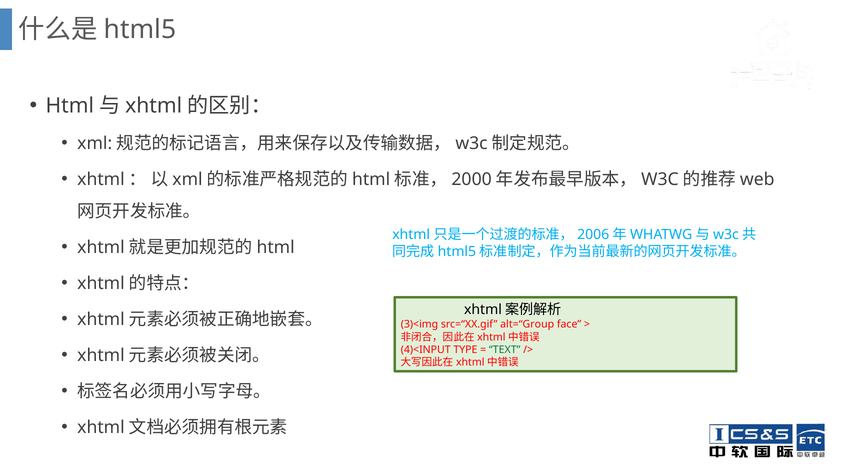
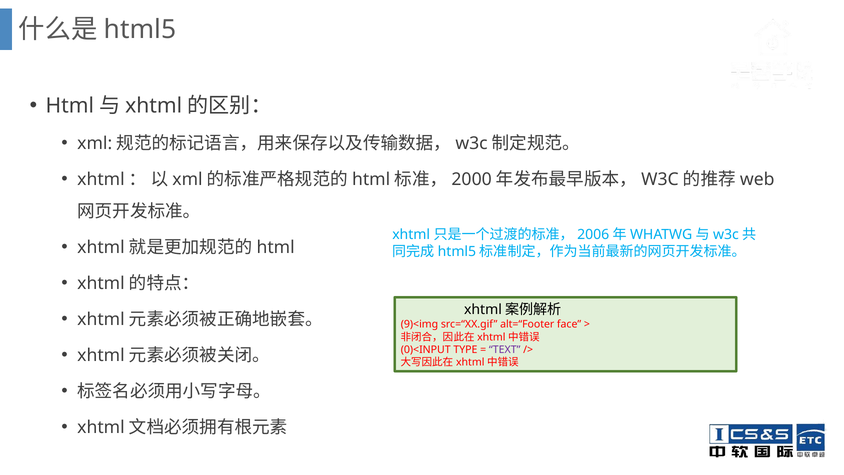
3)<img: 3)<img -> 9)<img
alt=“Group: alt=“Group -> alt=“Footer
4)<INPUT: 4)<INPUT -> 0)<INPUT
TEXT colour: green -> purple
